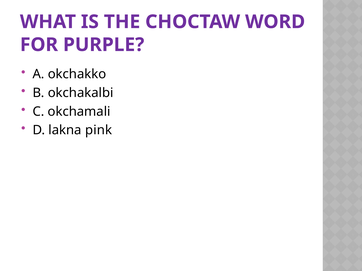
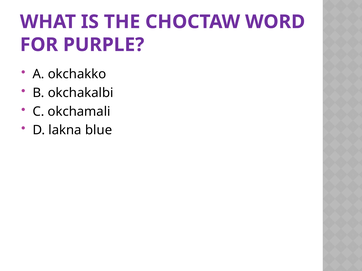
pink: pink -> blue
